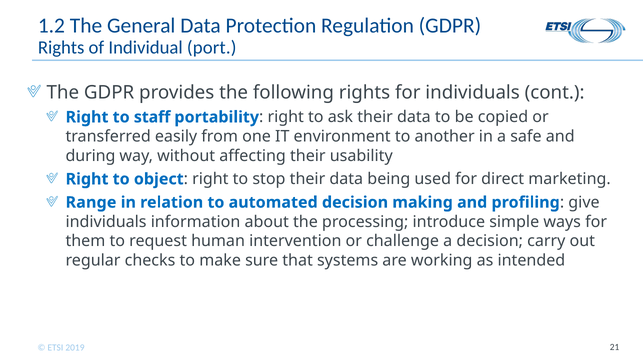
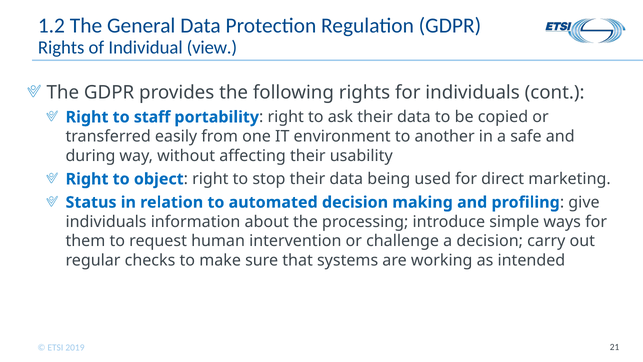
port: port -> view
Range: Range -> Status
